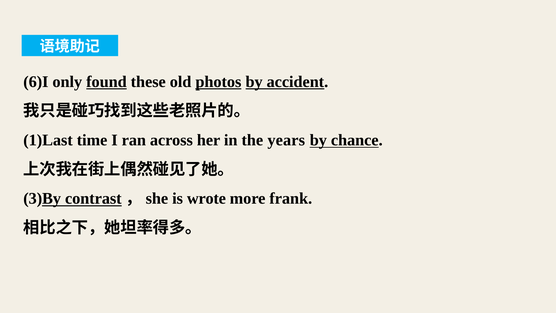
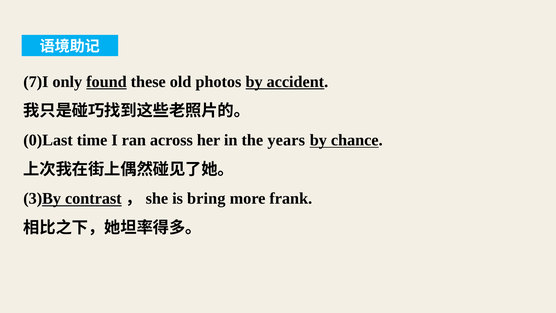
6)I: 6)I -> 7)I
photos underline: present -> none
1)Last: 1)Last -> 0)Last
wrote: wrote -> bring
